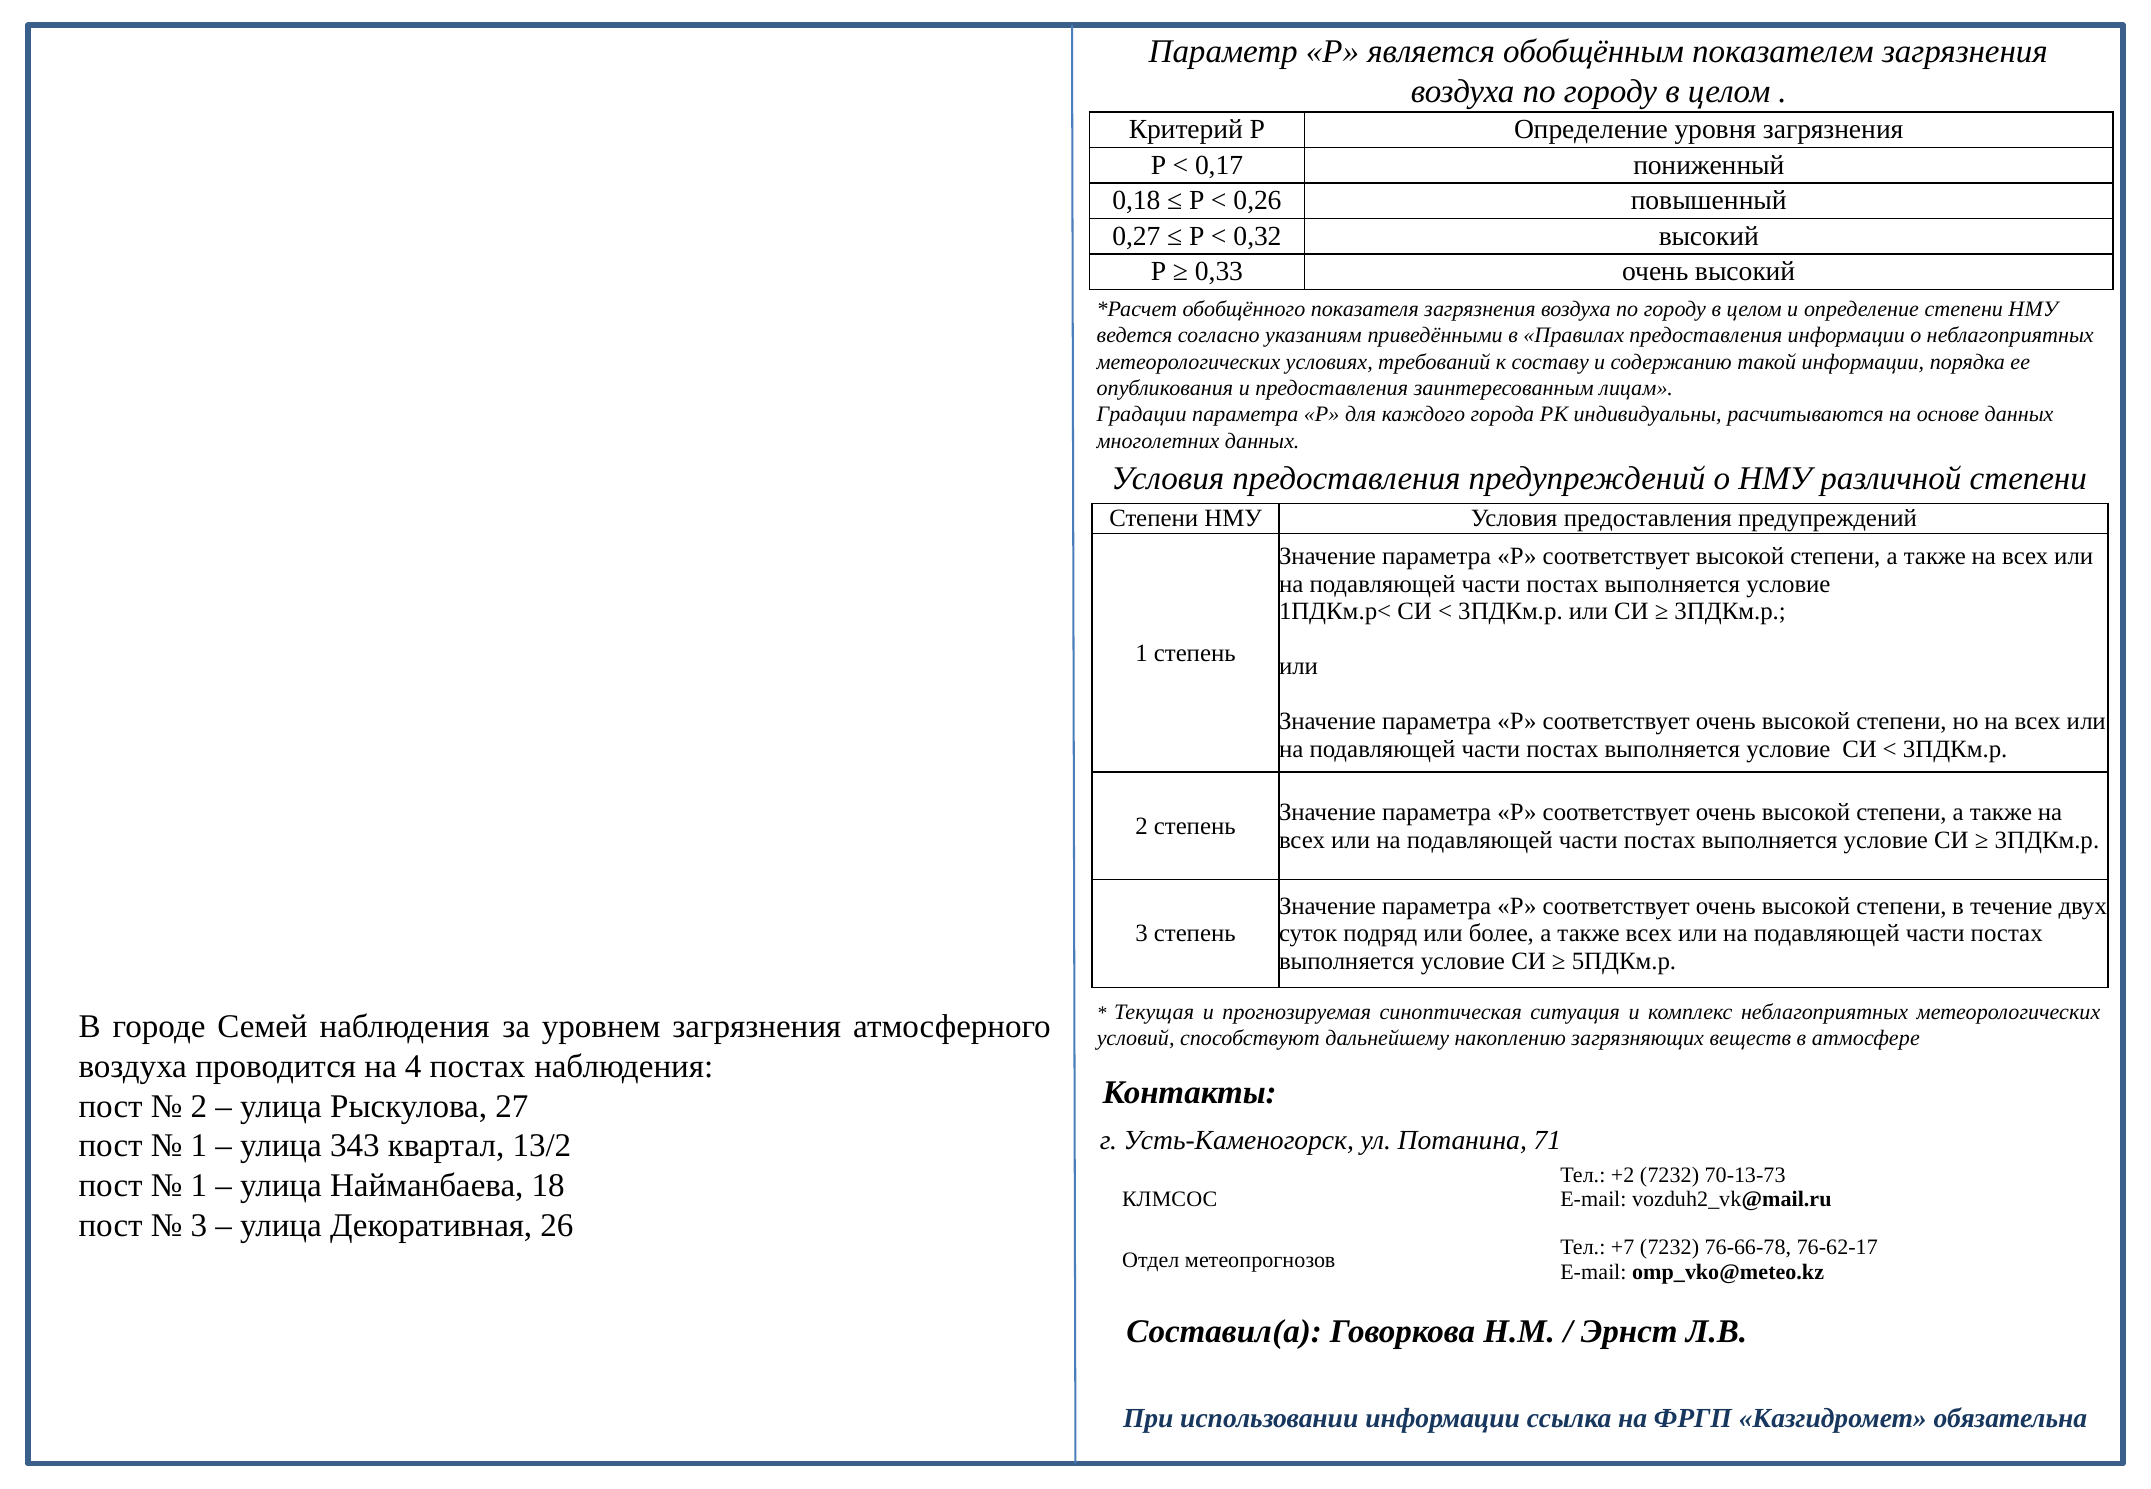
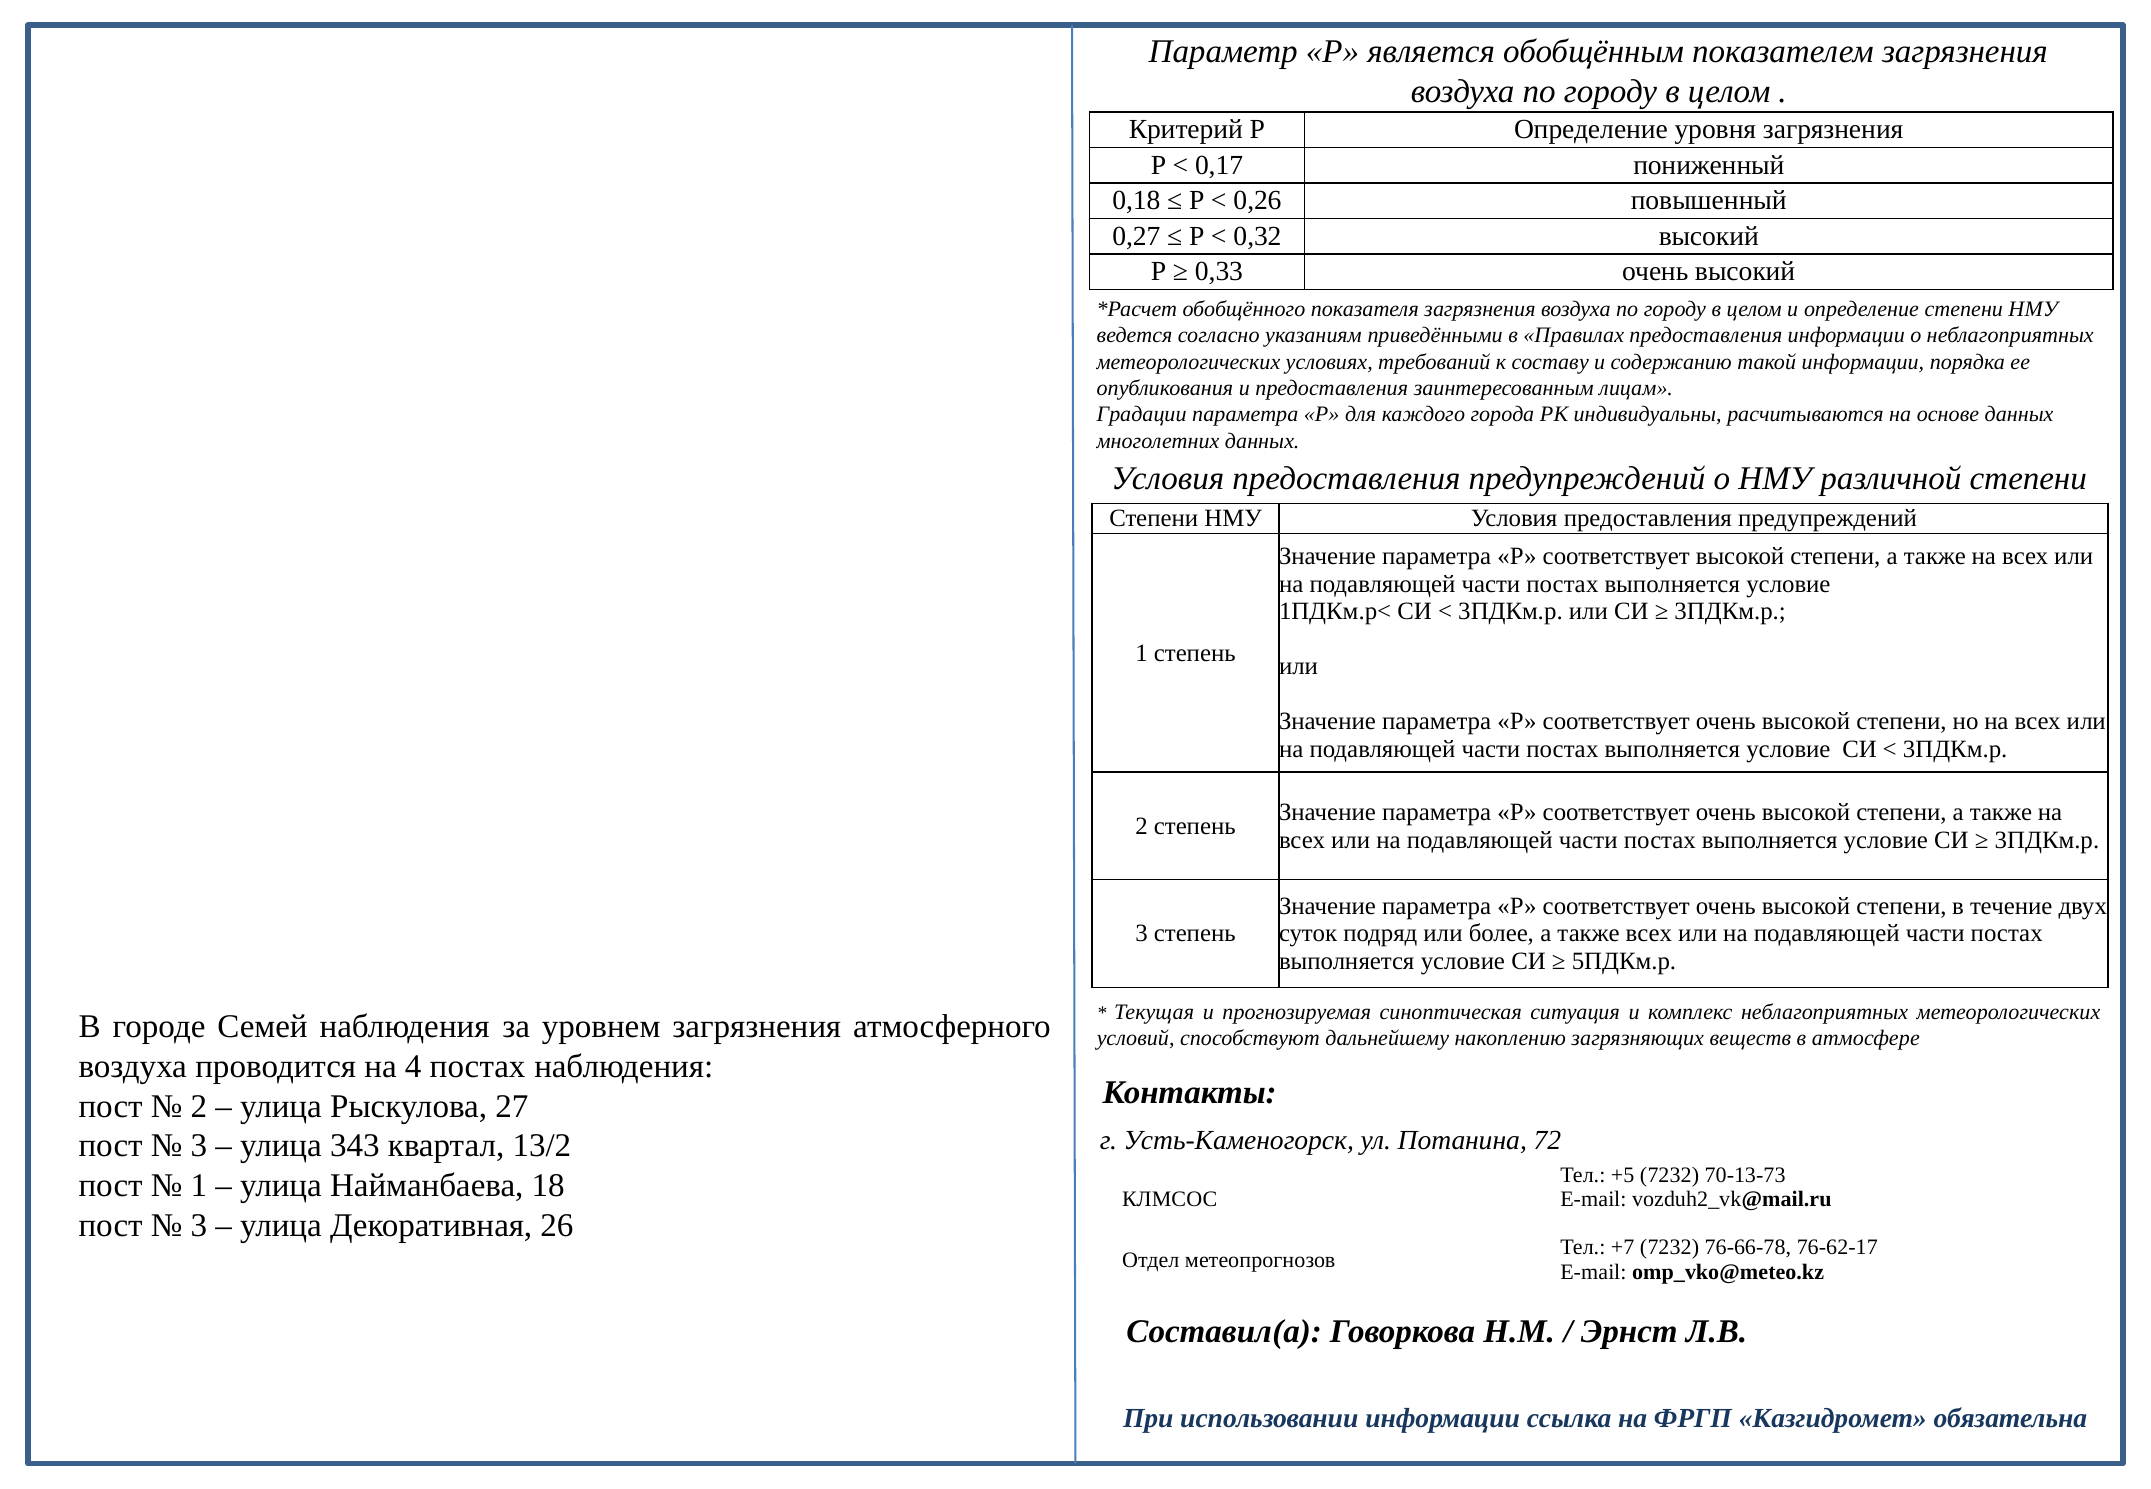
71: 71 -> 72
1 at (199, 1146): 1 -> 3
+2: +2 -> +5
